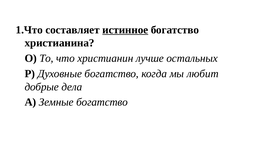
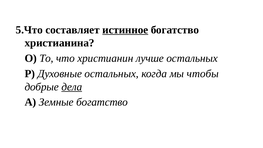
1.Что: 1.Что -> 5.Что
Духовные богатство: богатство -> остальных
любит: любит -> чтобы
дела underline: none -> present
